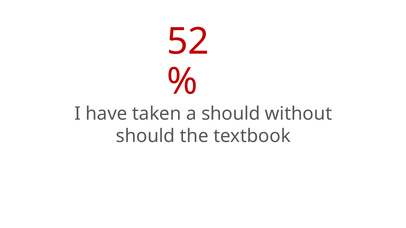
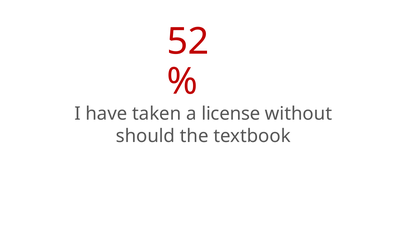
a should: should -> license
